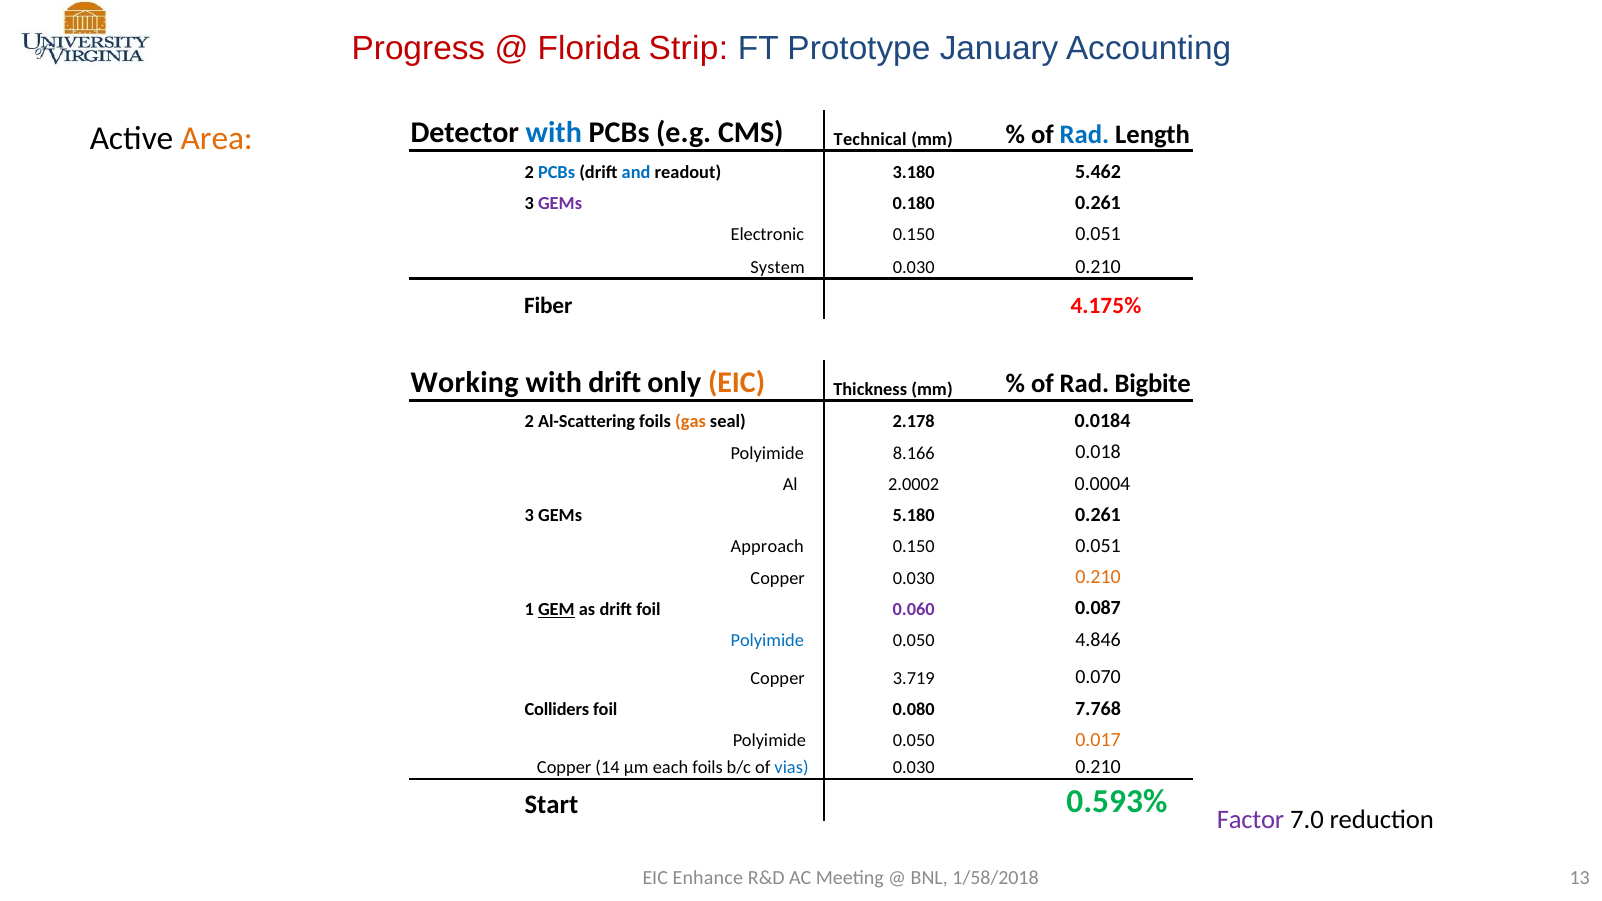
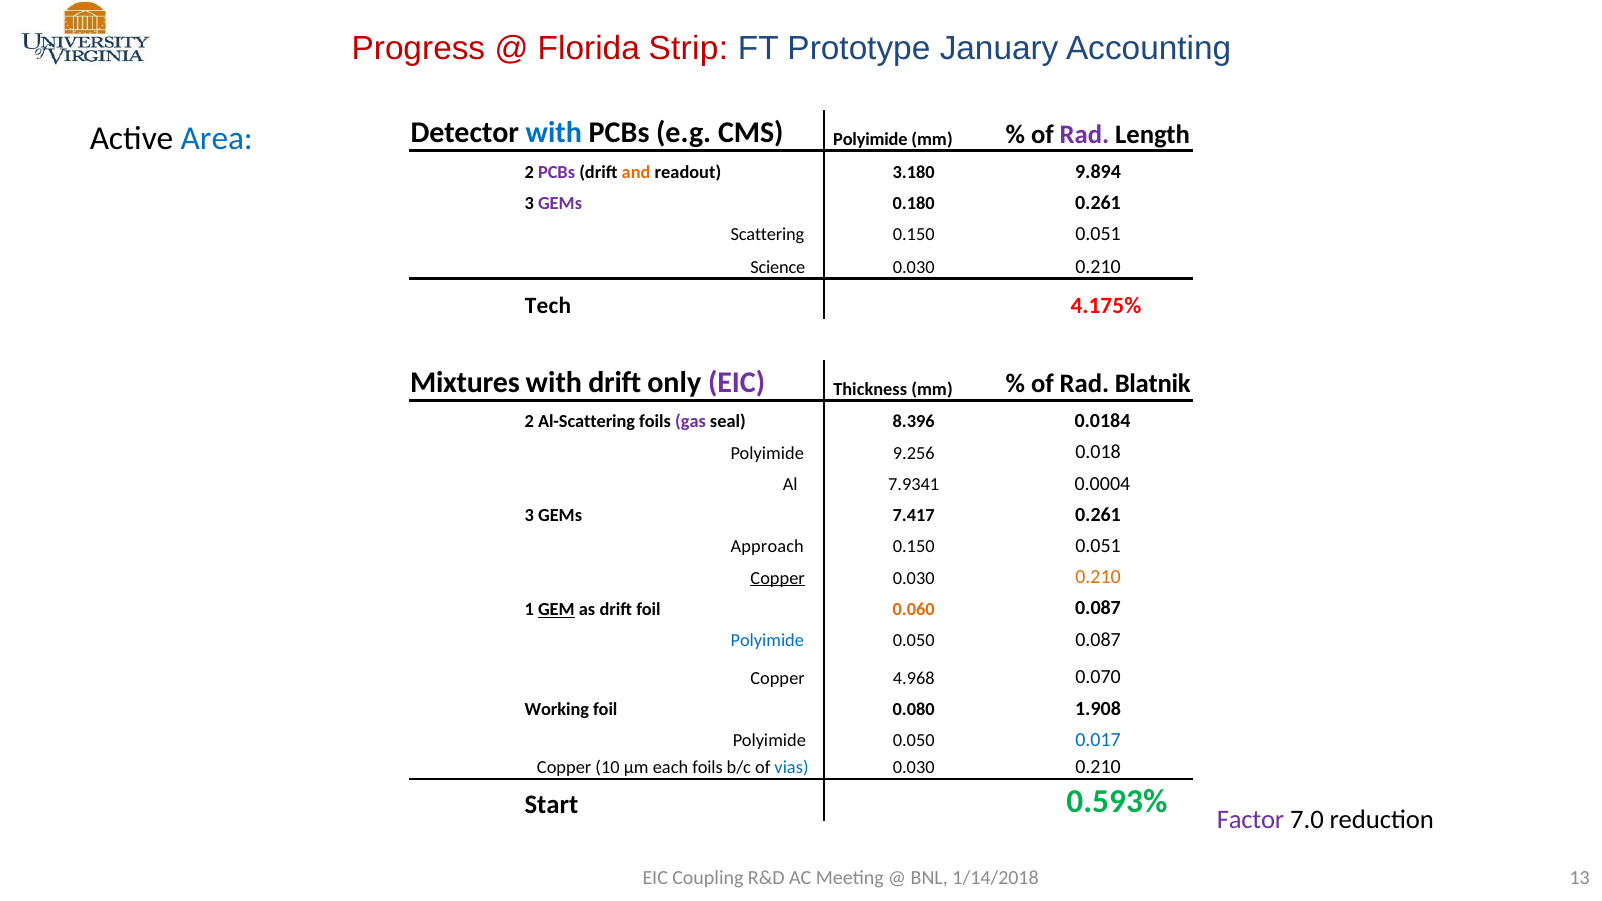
CMS Technical: Technical -> Polyimide
Rad at (1084, 135) colour: blue -> purple
Area colour: orange -> blue
PCBs at (557, 173) colour: blue -> purple
and colour: blue -> orange
5.462: 5.462 -> 9.894
Electronic: Electronic -> Scattering
System: System -> Science
Fiber: Fiber -> Tech
Working: Working -> Mixtures
EIC at (737, 382) colour: orange -> purple
Bigbite: Bigbite -> Blatnik
gas colour: orange -> purple
2.178: 2.178 -> 8.396
8.166: 8.166 -> 9.256
2.0002: 2.0002 -> 7.9341
5.180: 5.180 -> 7.417
Copper at (778, 578) underline: none -> present
0.060 colour: purple -> orange
0.050 4.846: 4.846 -> 0.087
3.719: 3.719 -> 4.968
Colliders: Colliders -> Working
7.768: 7.768 -> 1.908
0.017 colour: orange -> blue
14: 14 -> 10
Enhance: Enhance -> Coupling
1/58/2018: 1/58/2018 -> 1/14/2018
